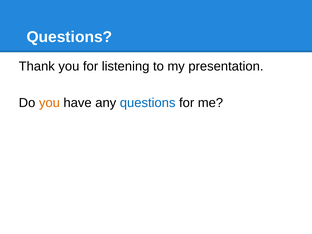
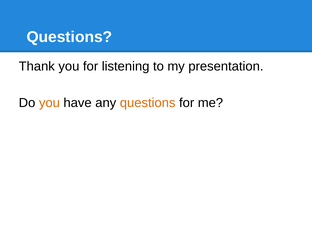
questions at (148, 103) colour: blue -> orange
